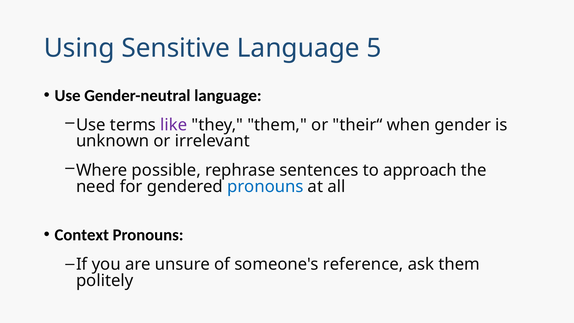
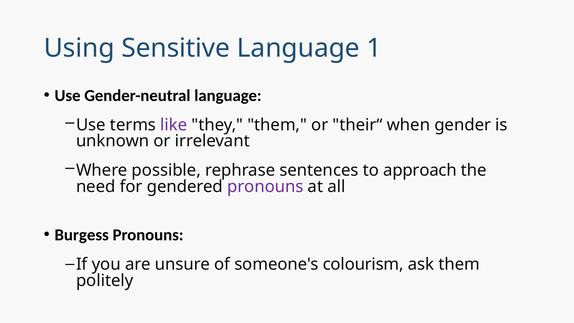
5: 5 -> 1
pronouns at (265, 187) colour: blue -> purple
Context: Context -> Burgess
reference: reference -> colourism
